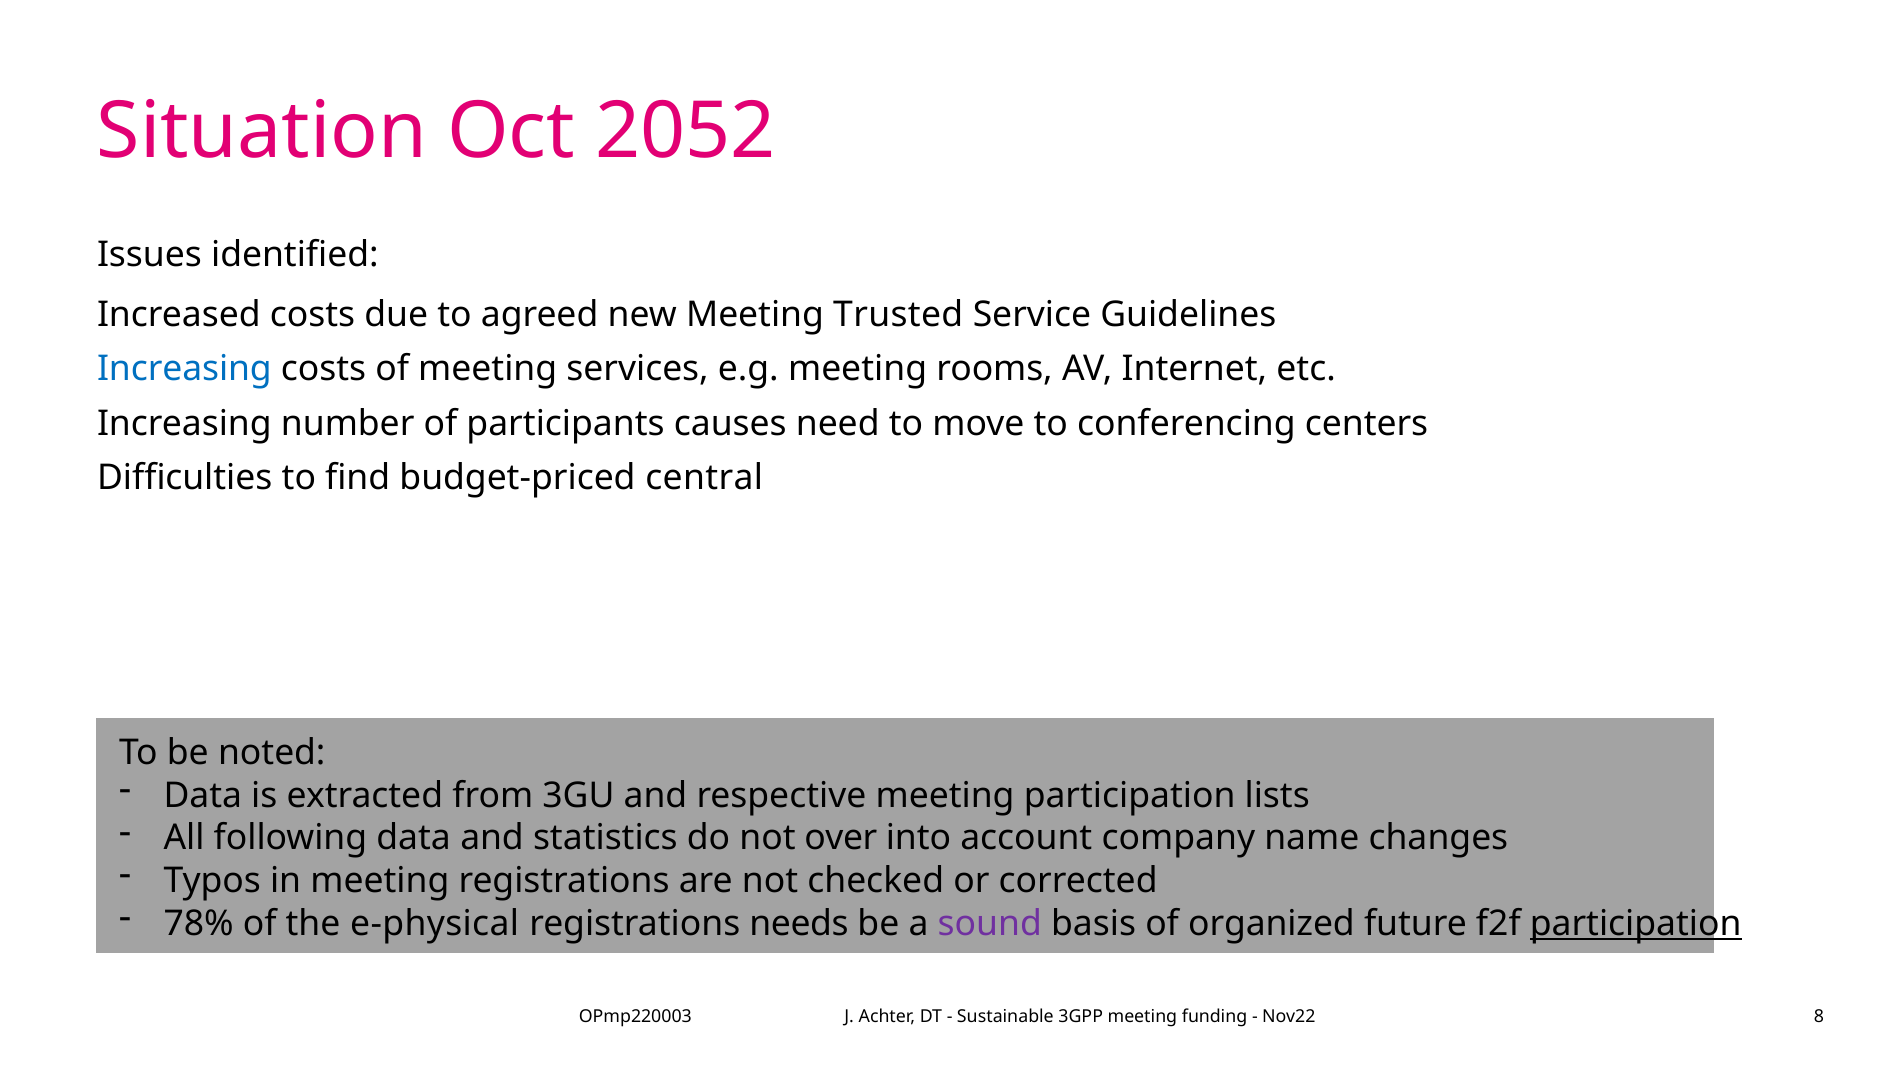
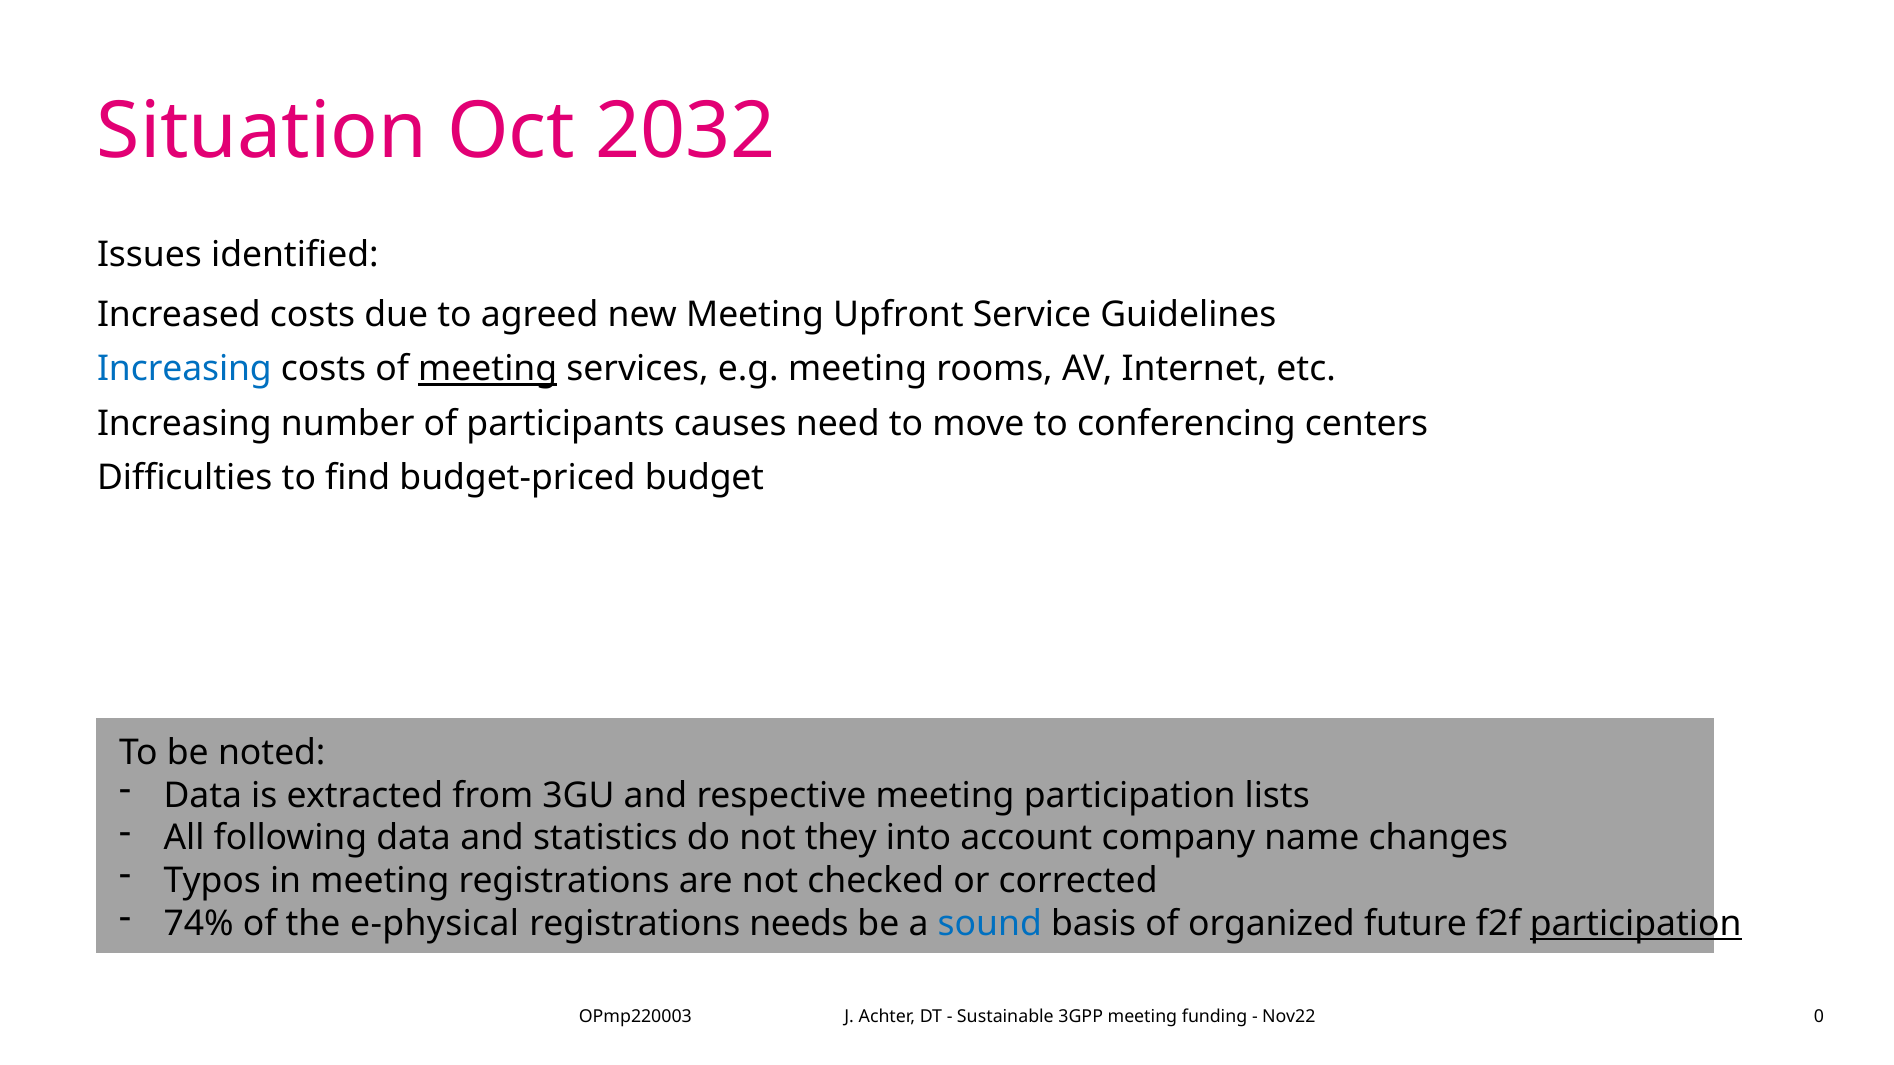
2052: 2052 -> 2032
Trusted: Trusted -> Upfront
meeting at (488, 369) underline: none -> present
central: central -> budget
over: over -> they
78%: 78% -> 74%
sound colour: purple -> blue
8: 8 -> 0
